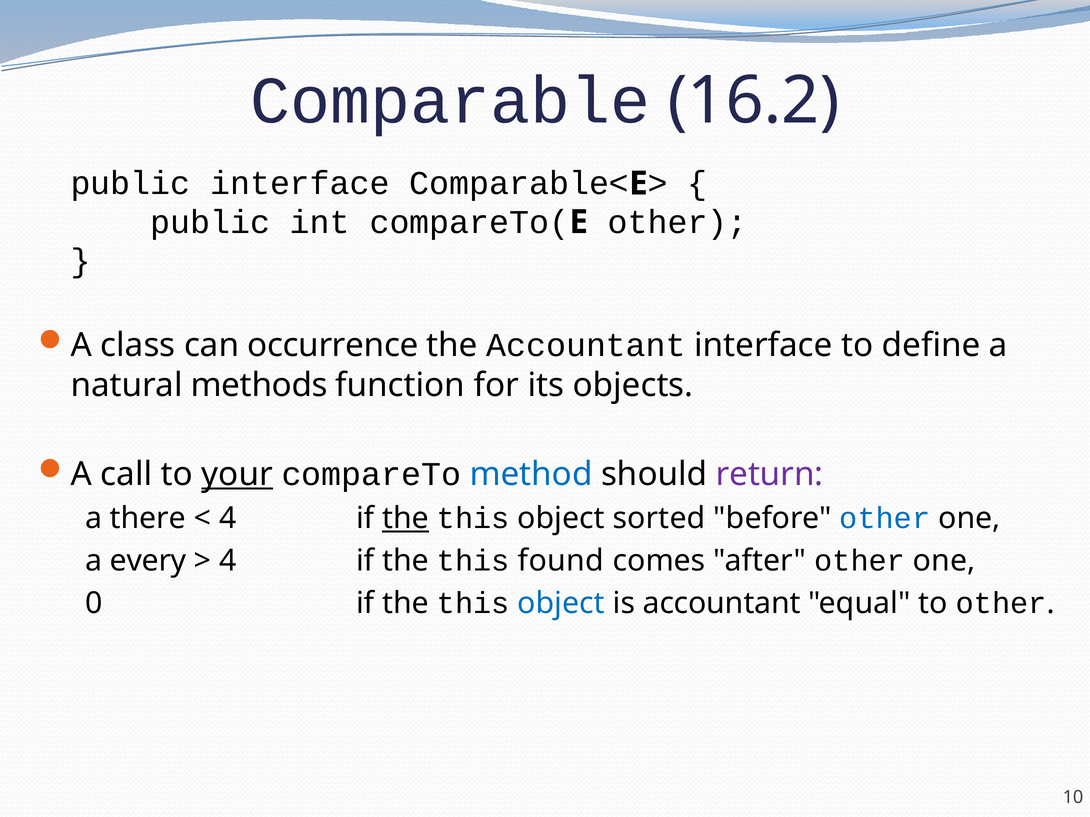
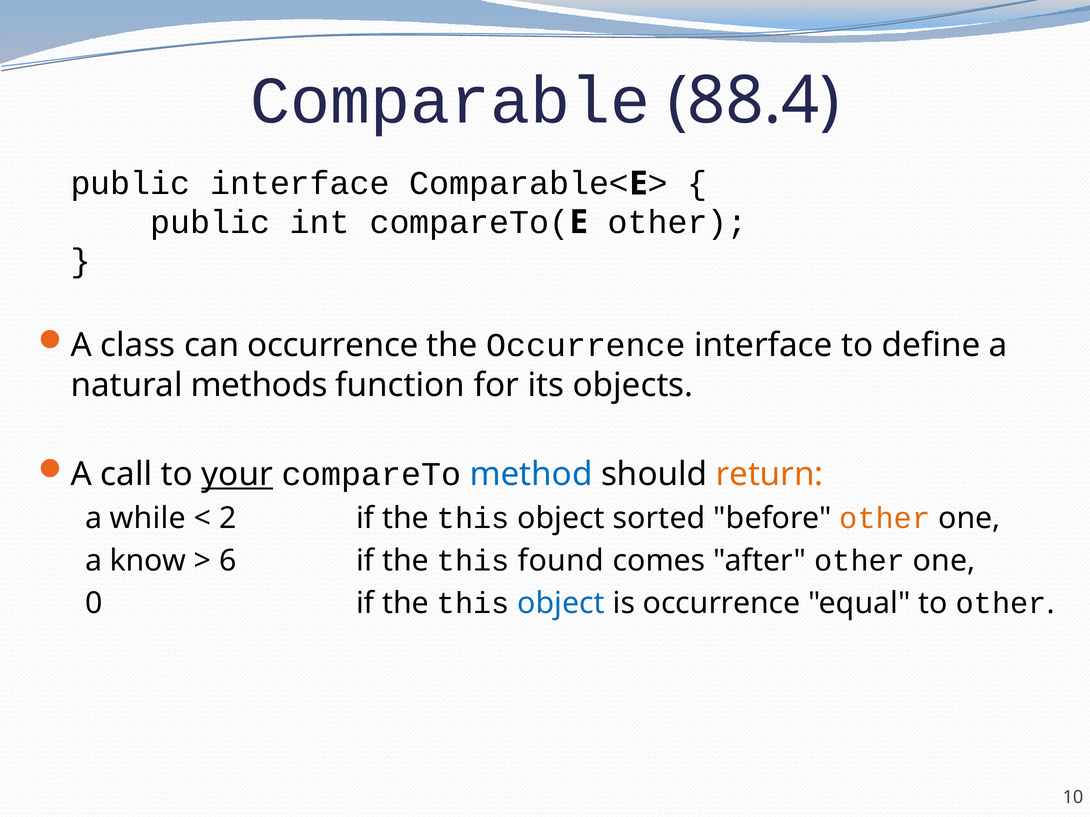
16.2: 16.2 -> 88.4
the Accountant: Accountant -> Occurrence
return colour: purple -> orange
there: there -> while
4 at (228, 519): 4 -> 2
the at (406, 519) underline: present -> none
other at (885, 519) colour: blue -> orange
every: every -> know
4 at (228, 561): 4 -> 6
is accountant: accountant -> occurrence
